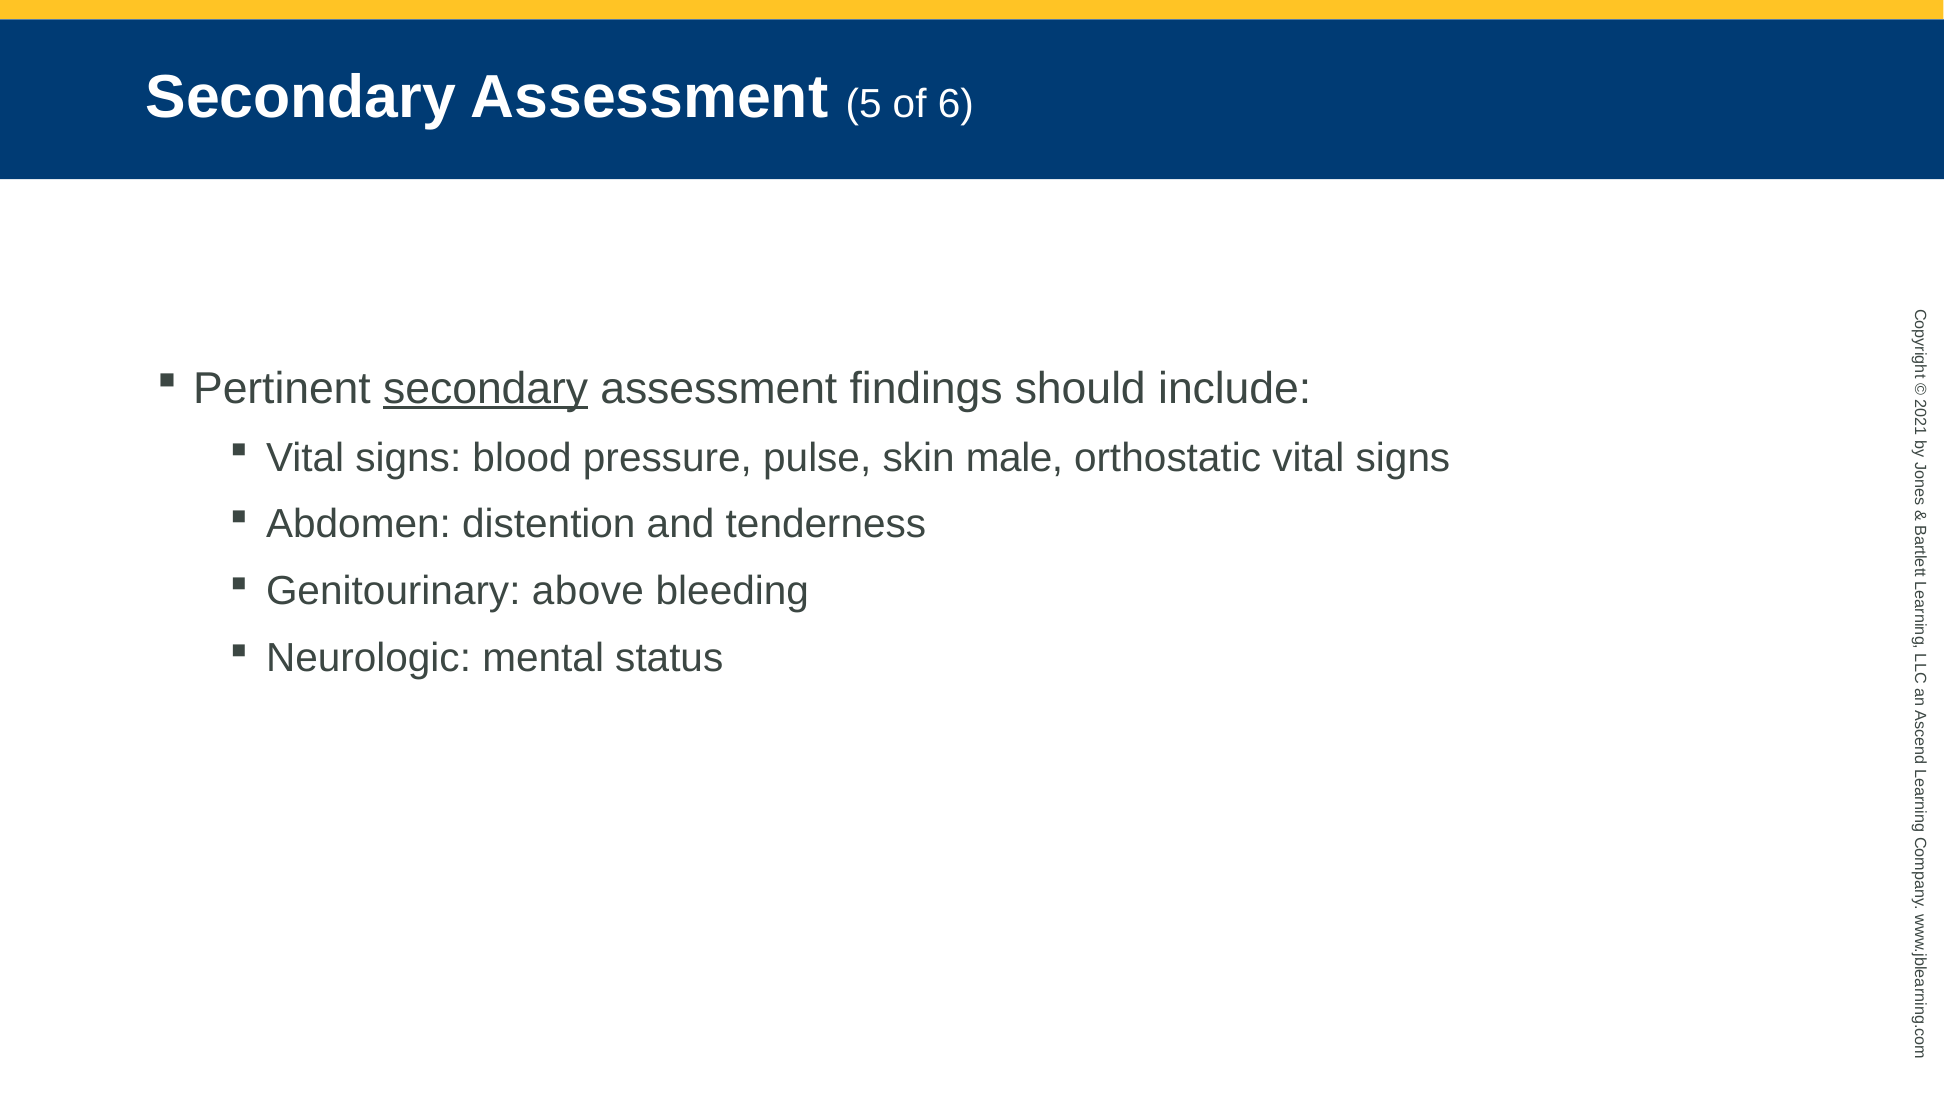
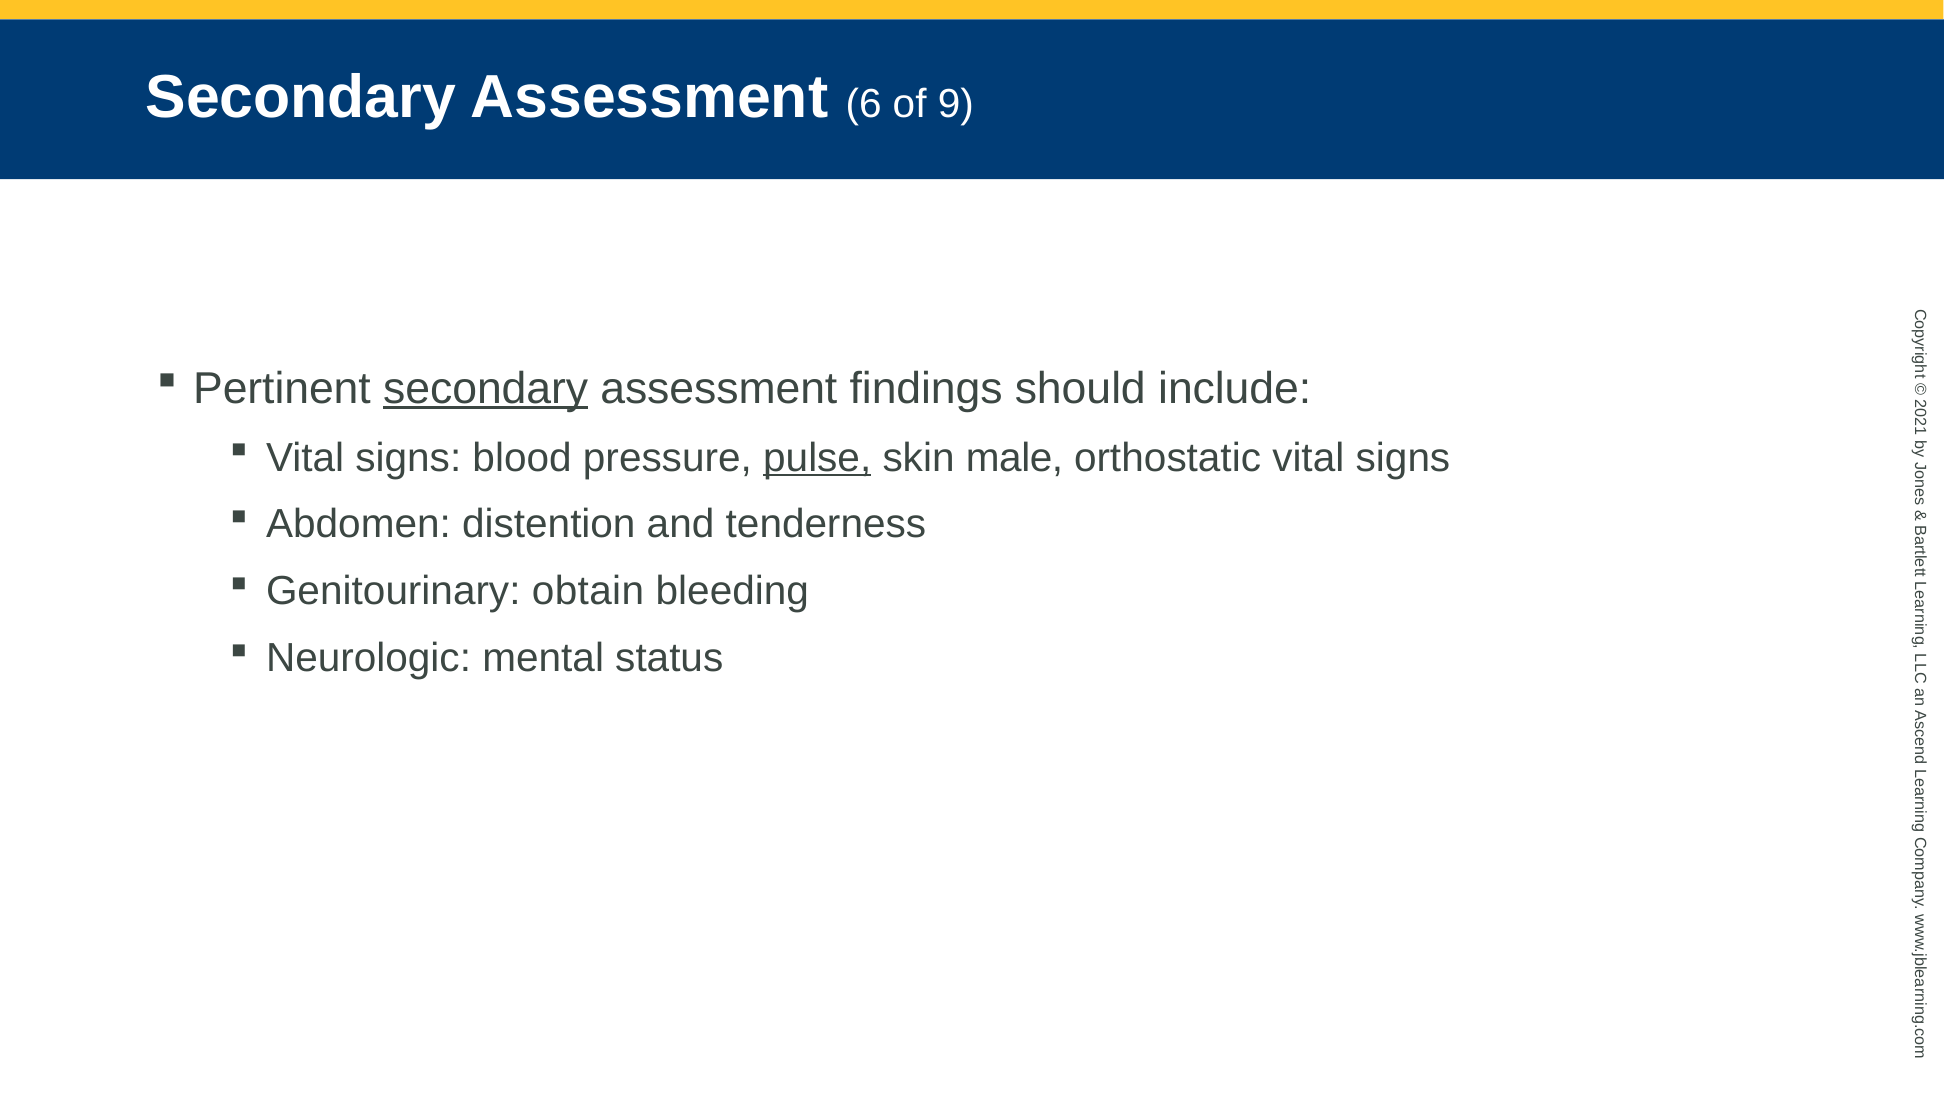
5: 5 -> 6
6: 6 -> 9
pulse underline: none -> present
above: above -> obtain
